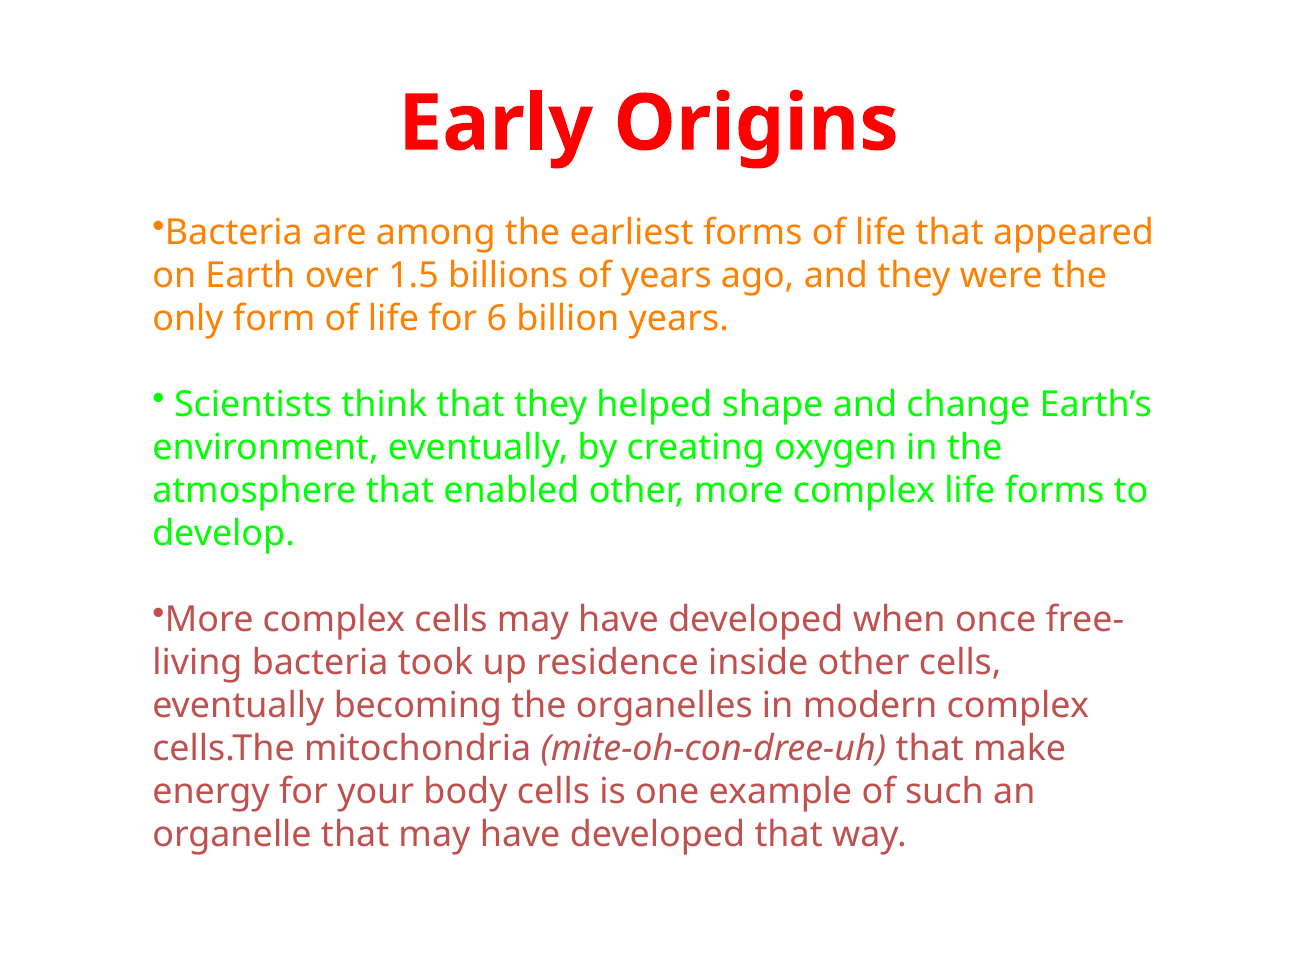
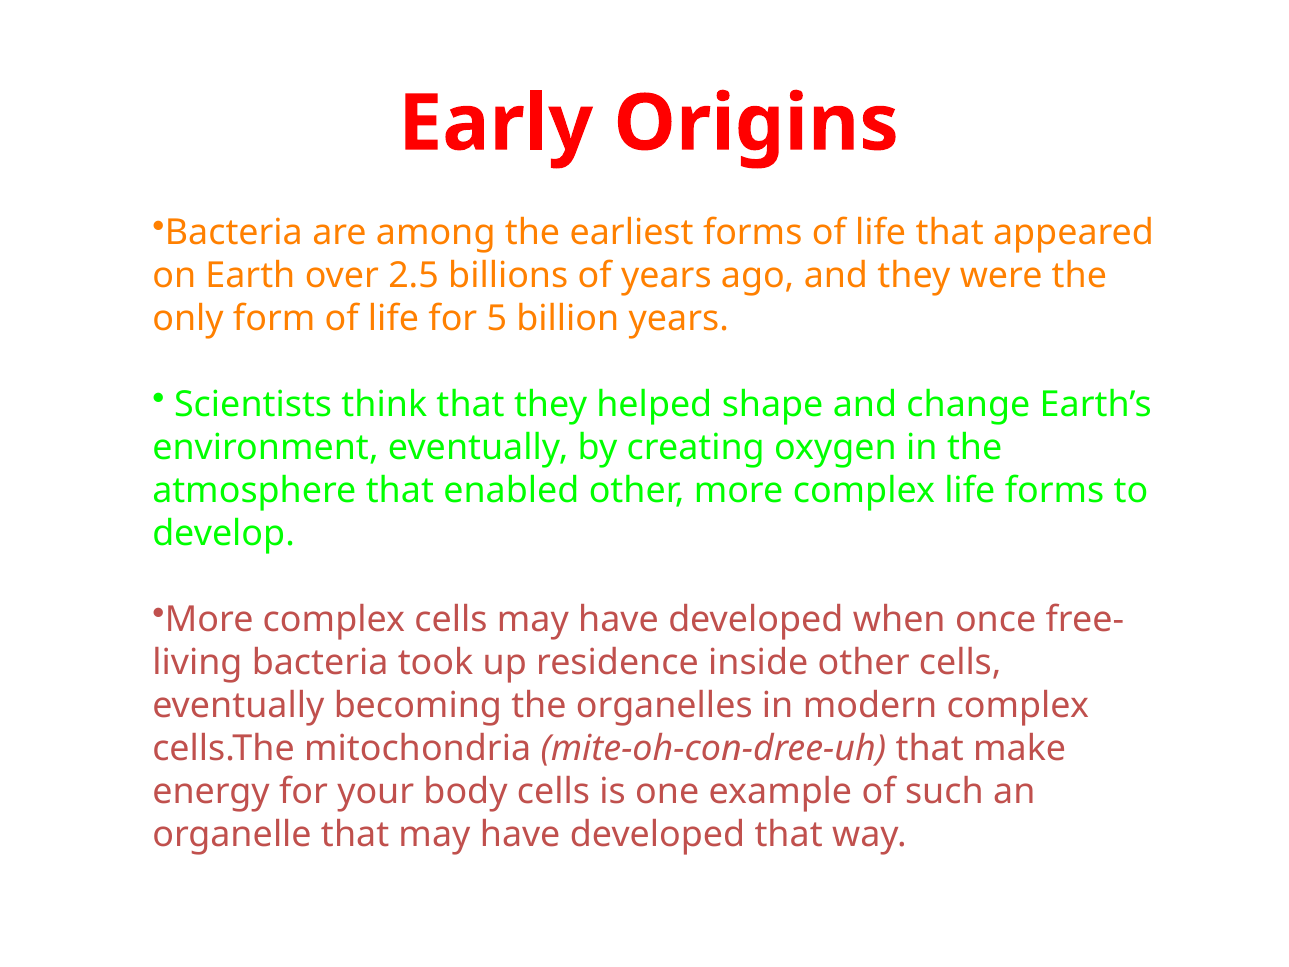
1.5: 1.5 -> 2.5
6: 6 -> 5
